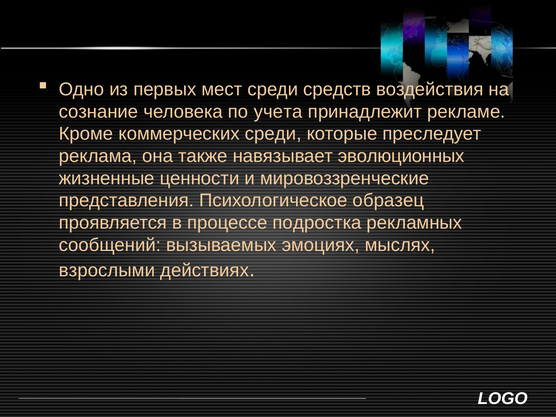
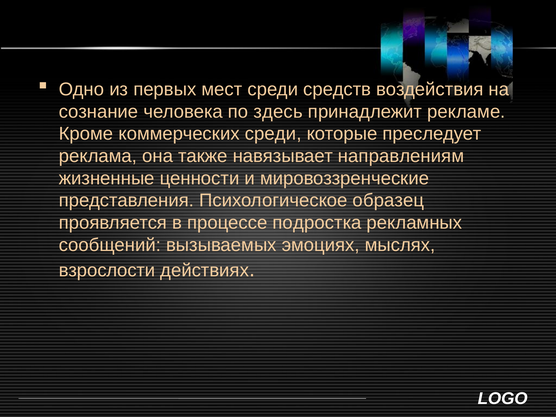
учета: учета -> здесь
эволюционных: эволюционных -> направлениям
взрослыми: взрослыми -> взрослости
